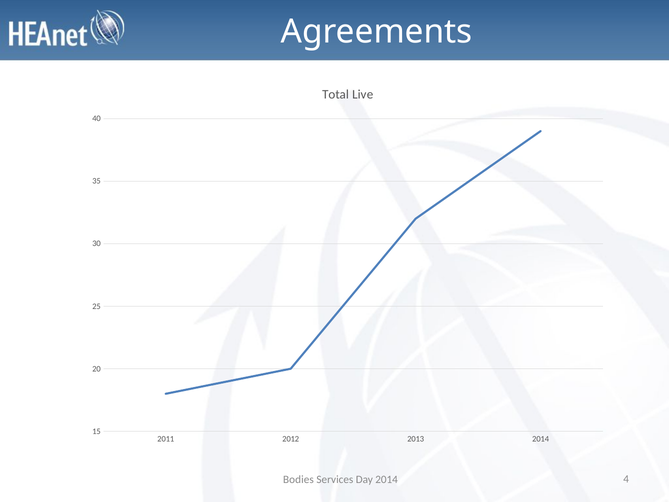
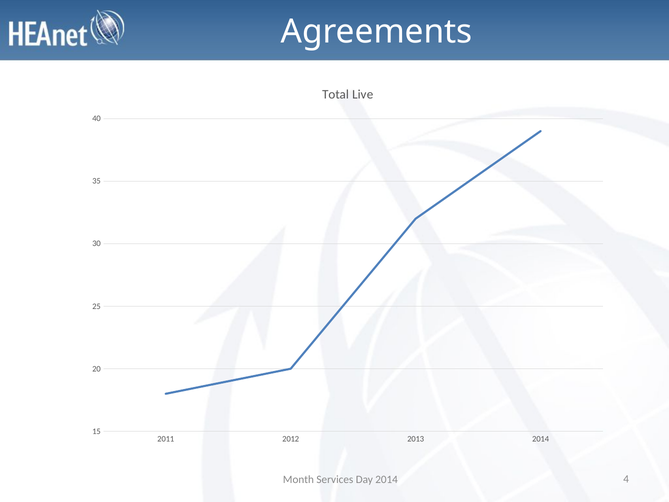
Bodies: Bodies -> Month
